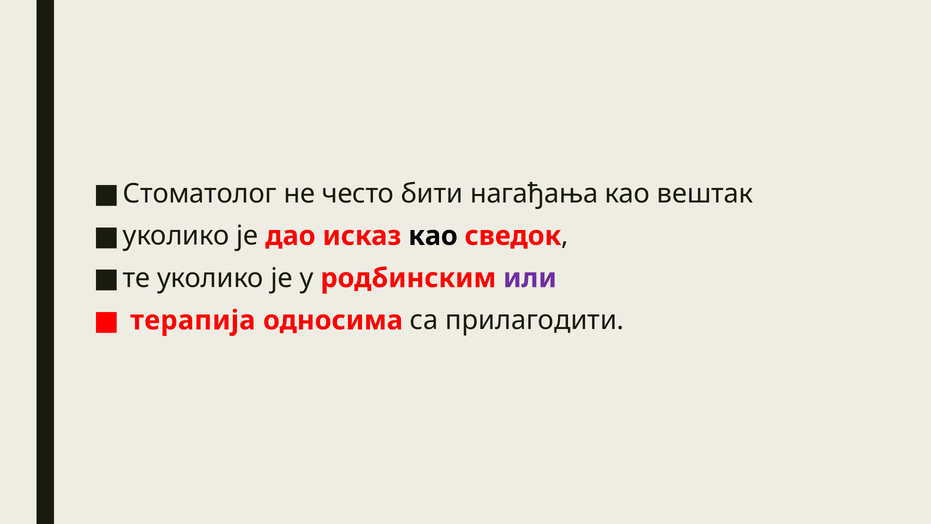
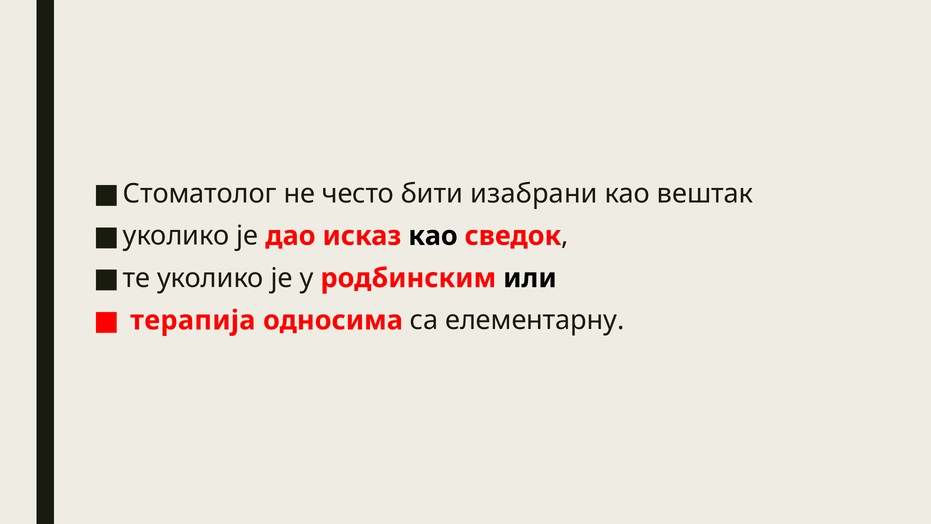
нагађања: нагађања -> изабрани
или colour: purple -> black
прилагодити: прилагодити -> елементарну
